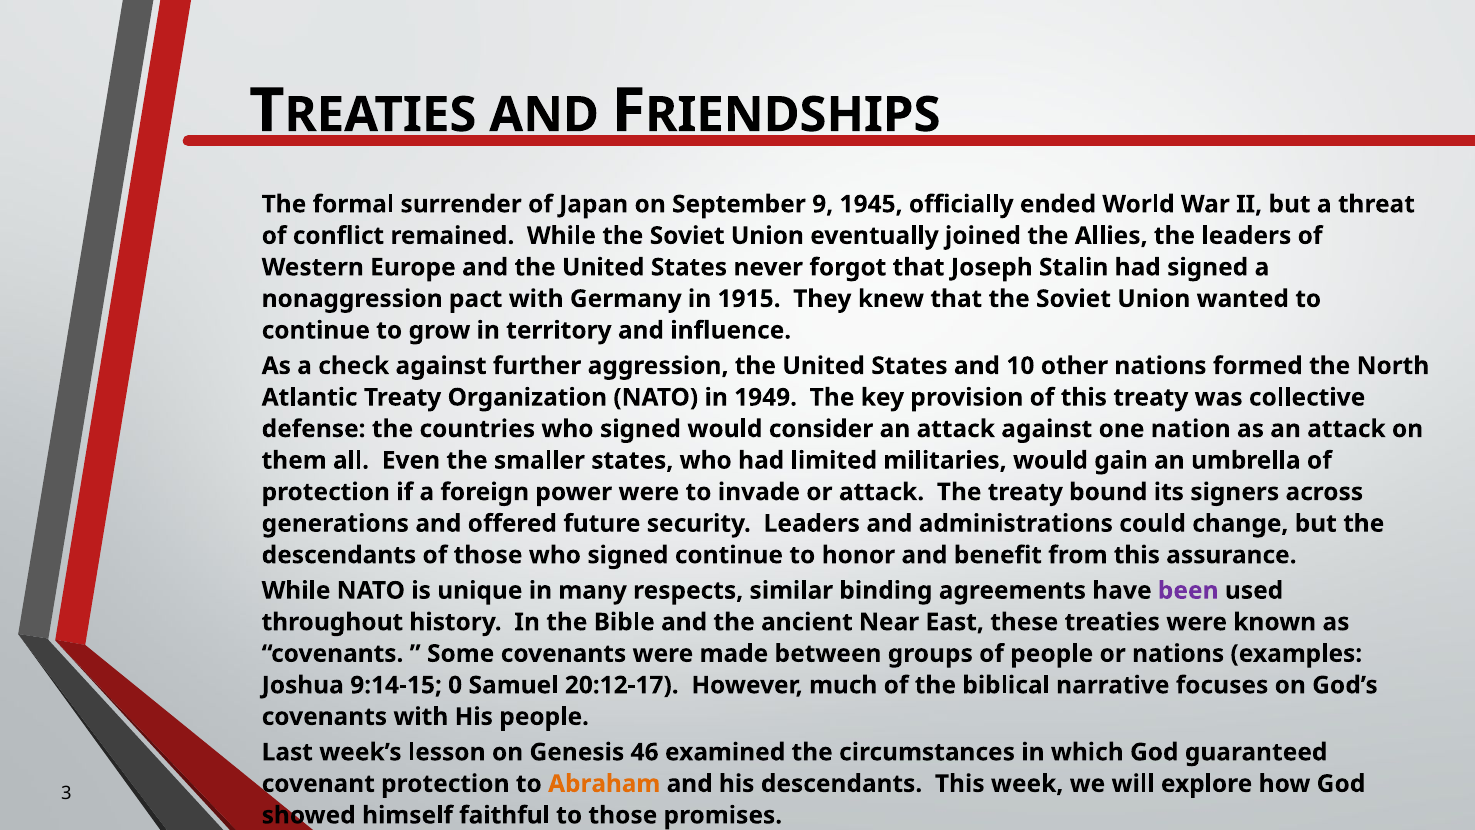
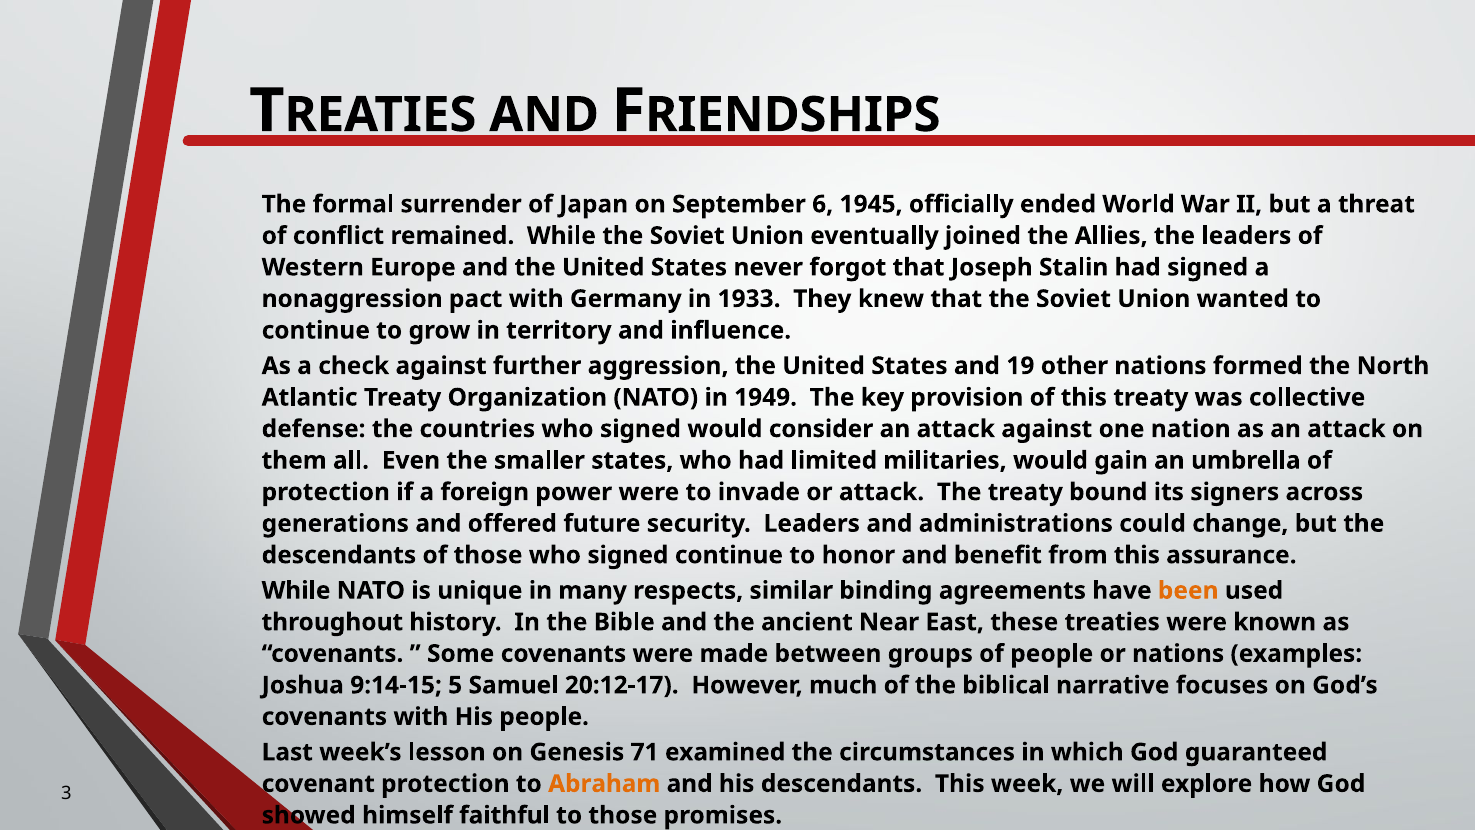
9: 9 -> 6
1915: 1915 -> 1933
10: 10 -> 19
been colour: purple -> orange
0: 0 -> 5
46: 46 -> 71
